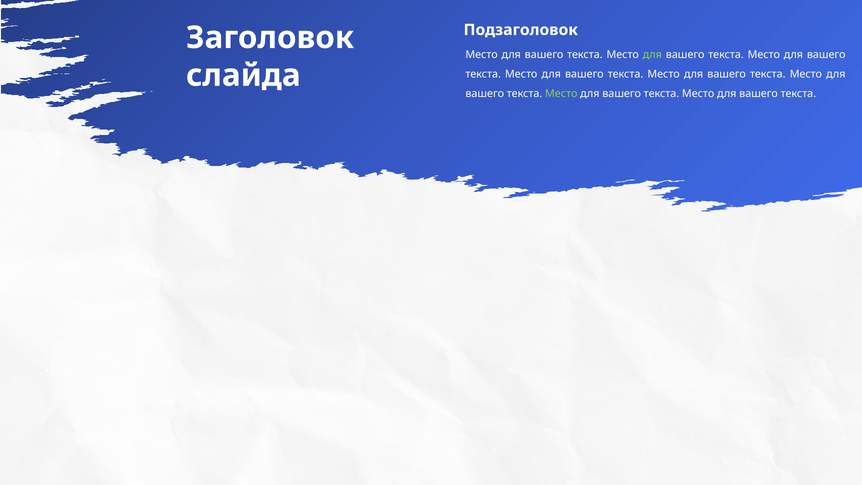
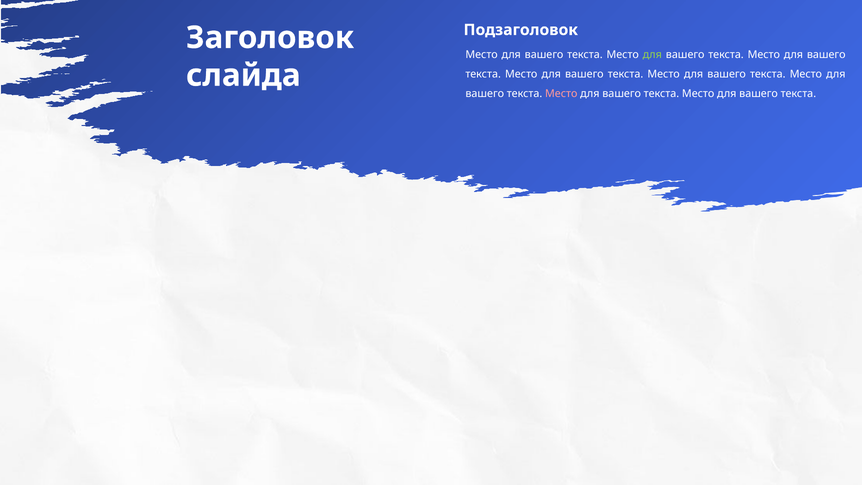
Место at (561, 93) colour: light green -> pink
